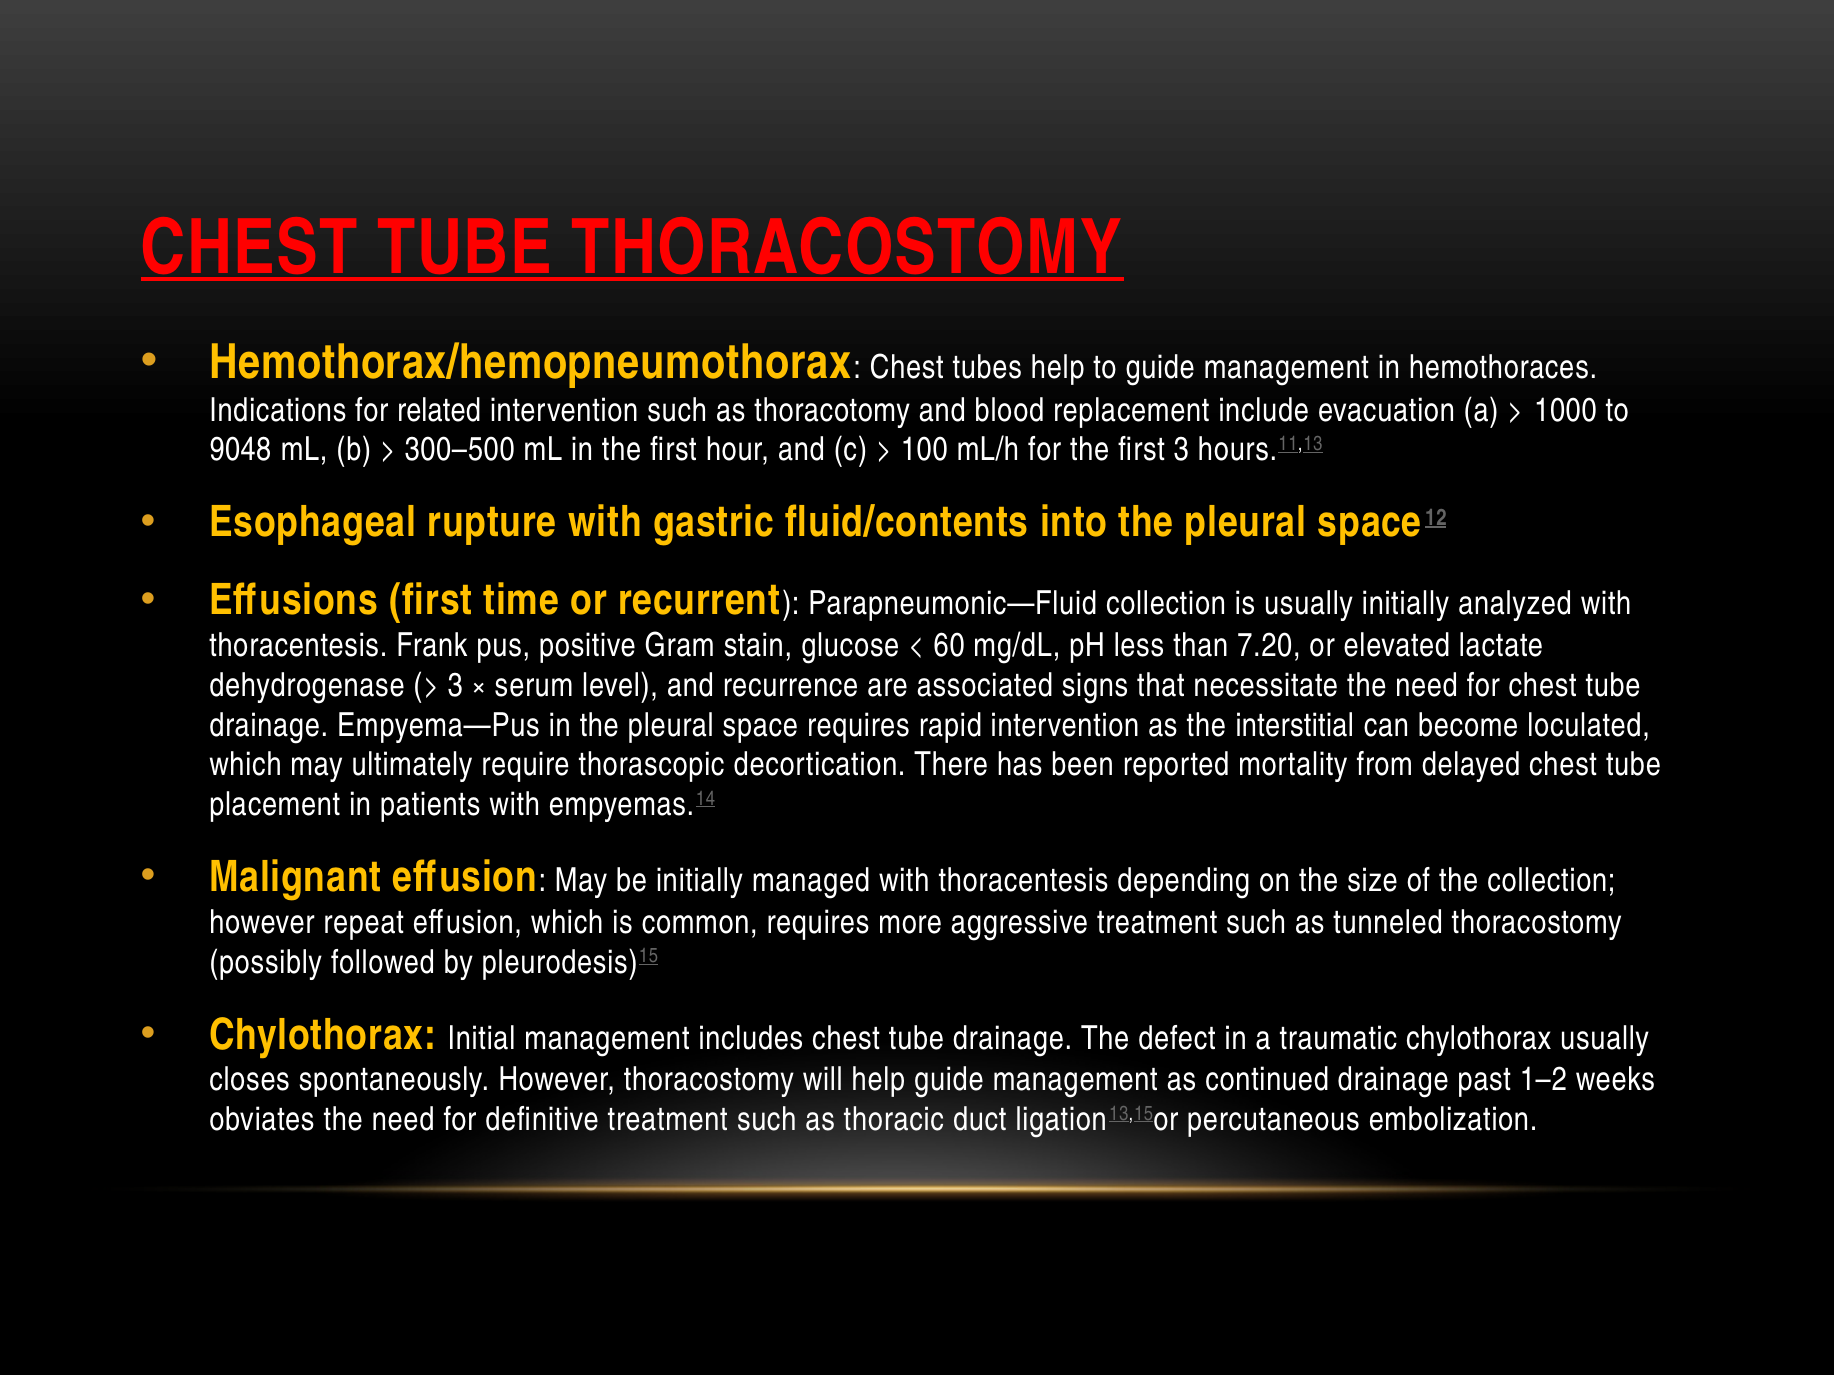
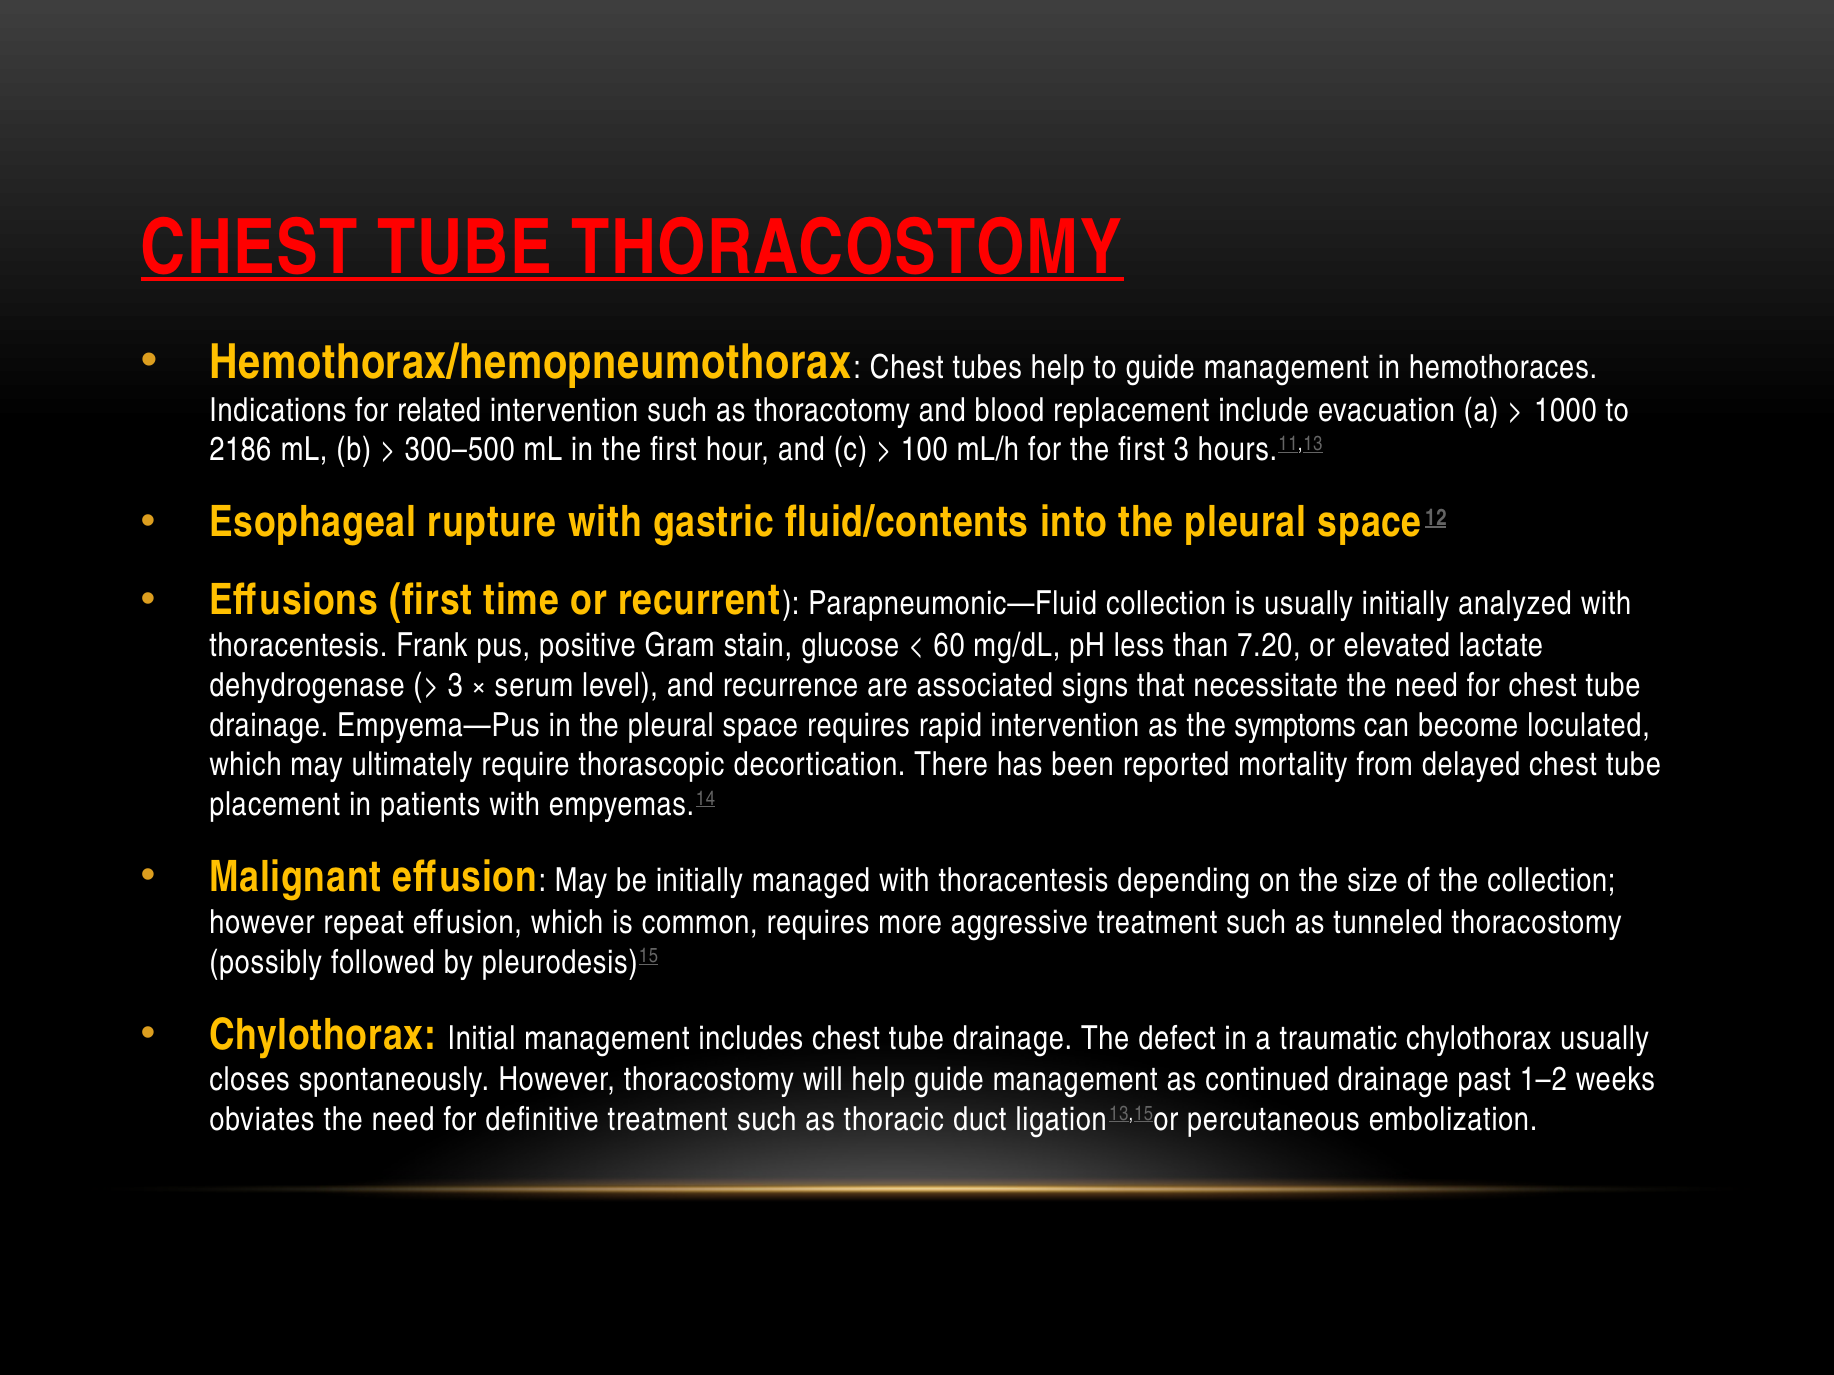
9048: 9048 -> 2186
interstitial: interstitial -> symptoms
